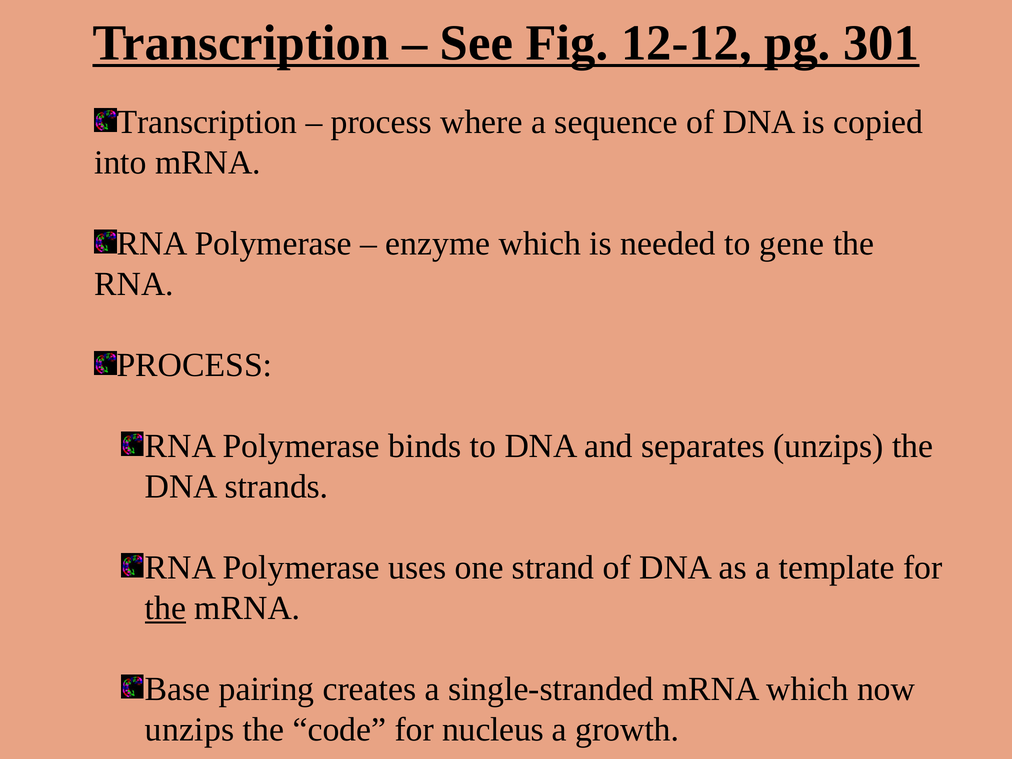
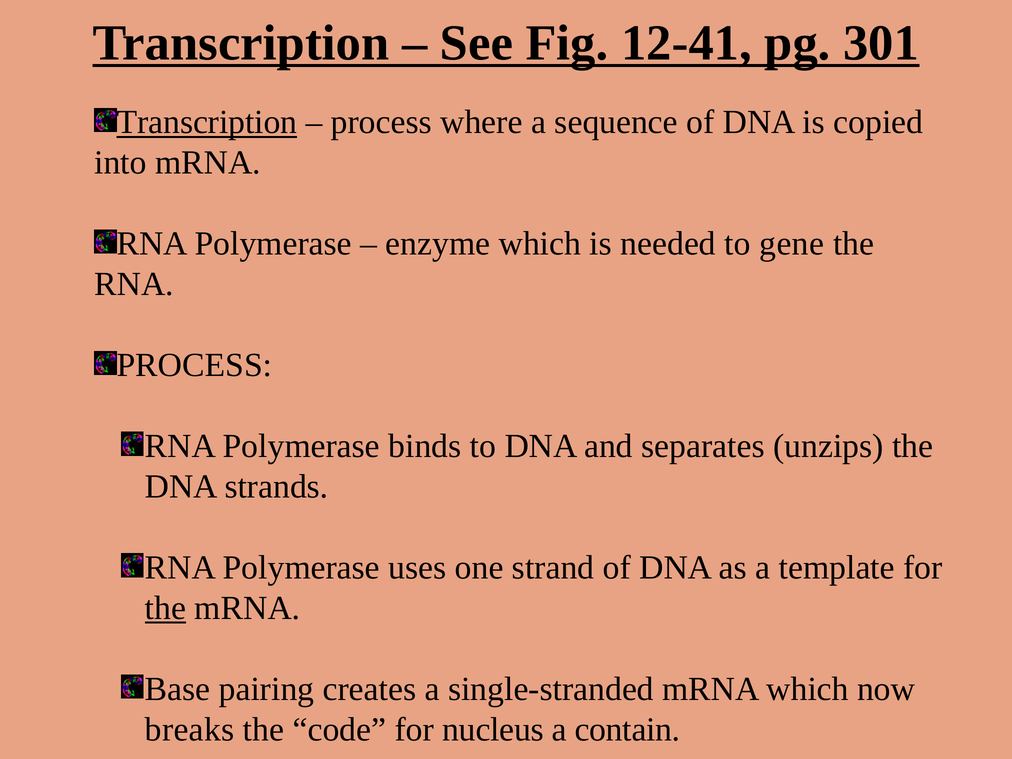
12-12: 12-12 -> 12-41
Transcription at (207, 122) underline: none -> present
unzips at (190, 730): unzips -> breaks
growth: growth -> contain
